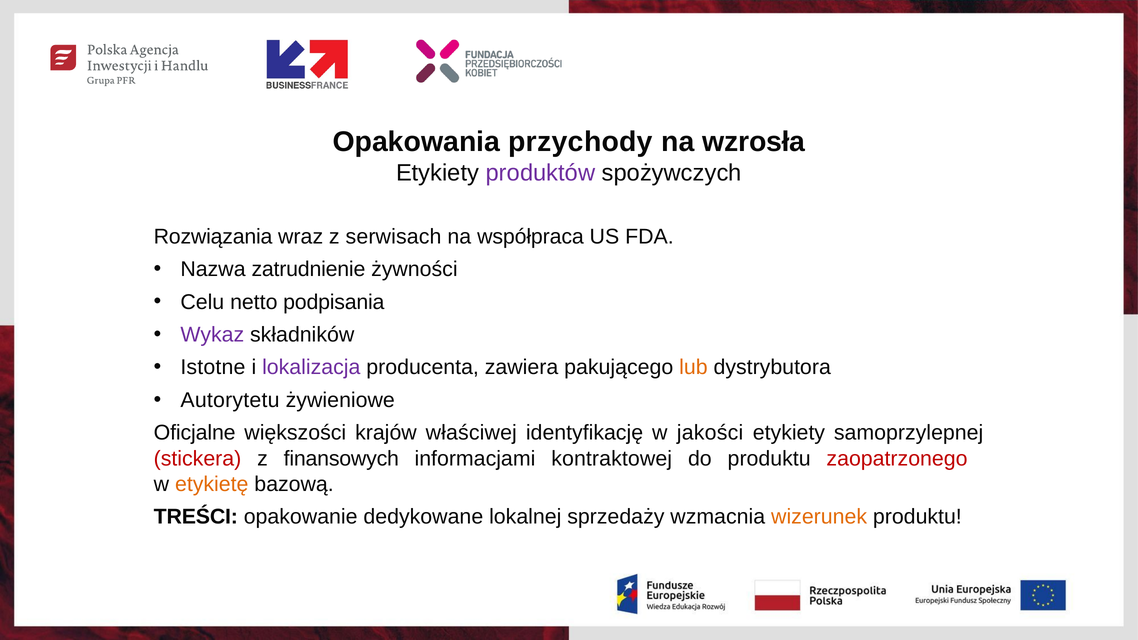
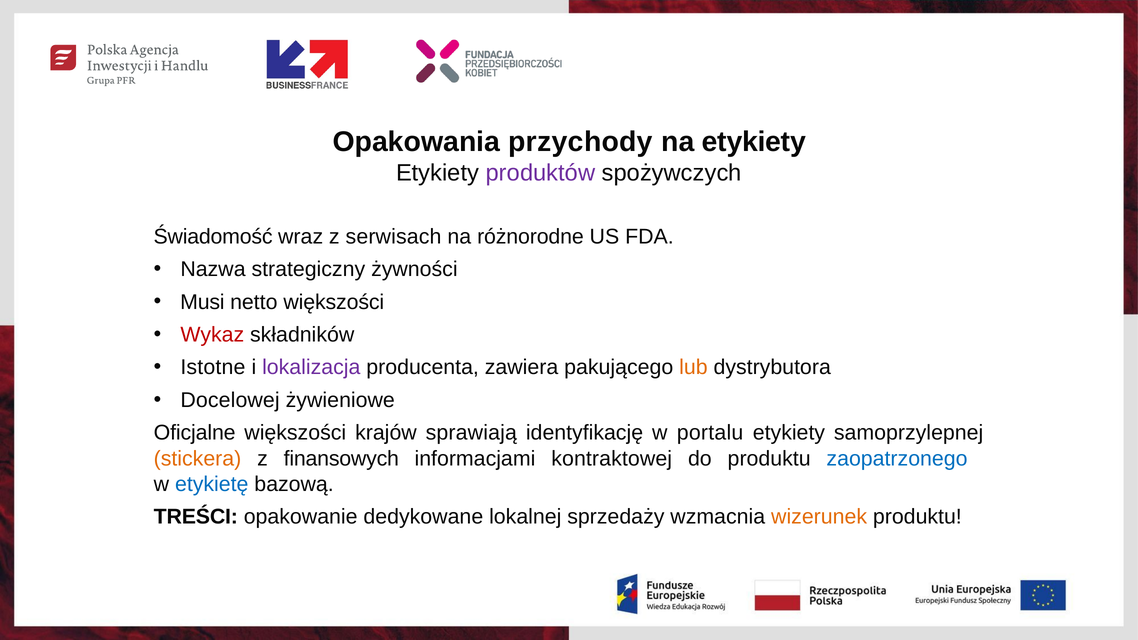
na wzrosła: wzrosła -> etykiety
Rozwiązania: Rozwiązania -> Świadomość
współpraca: współpraca -> różnorodne
zatrudnienie: zatrudnienie -> strategiczny
Celu: Celu -> Musi
netto podpisania: podpisania -> większości
Wykaz colour: purple -> red
Autorytetu: Autorytetu -> Docelowej
właściwej: właściwej -> sprawiają
jakości: jakości -> portalu
stickera colour: red -> orange
zaopatrzonego colour: red -> blue
etykietę colour: orange -> blue
